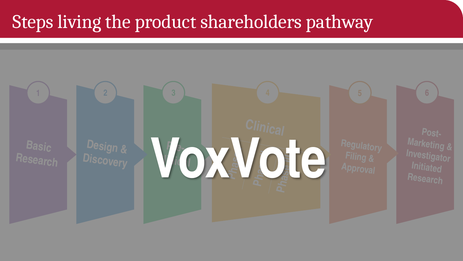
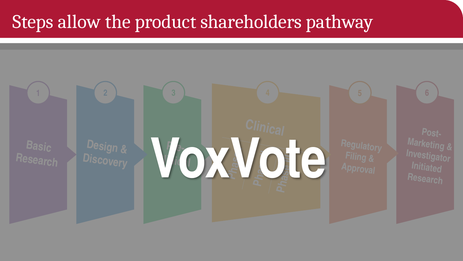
living: living -> allow
